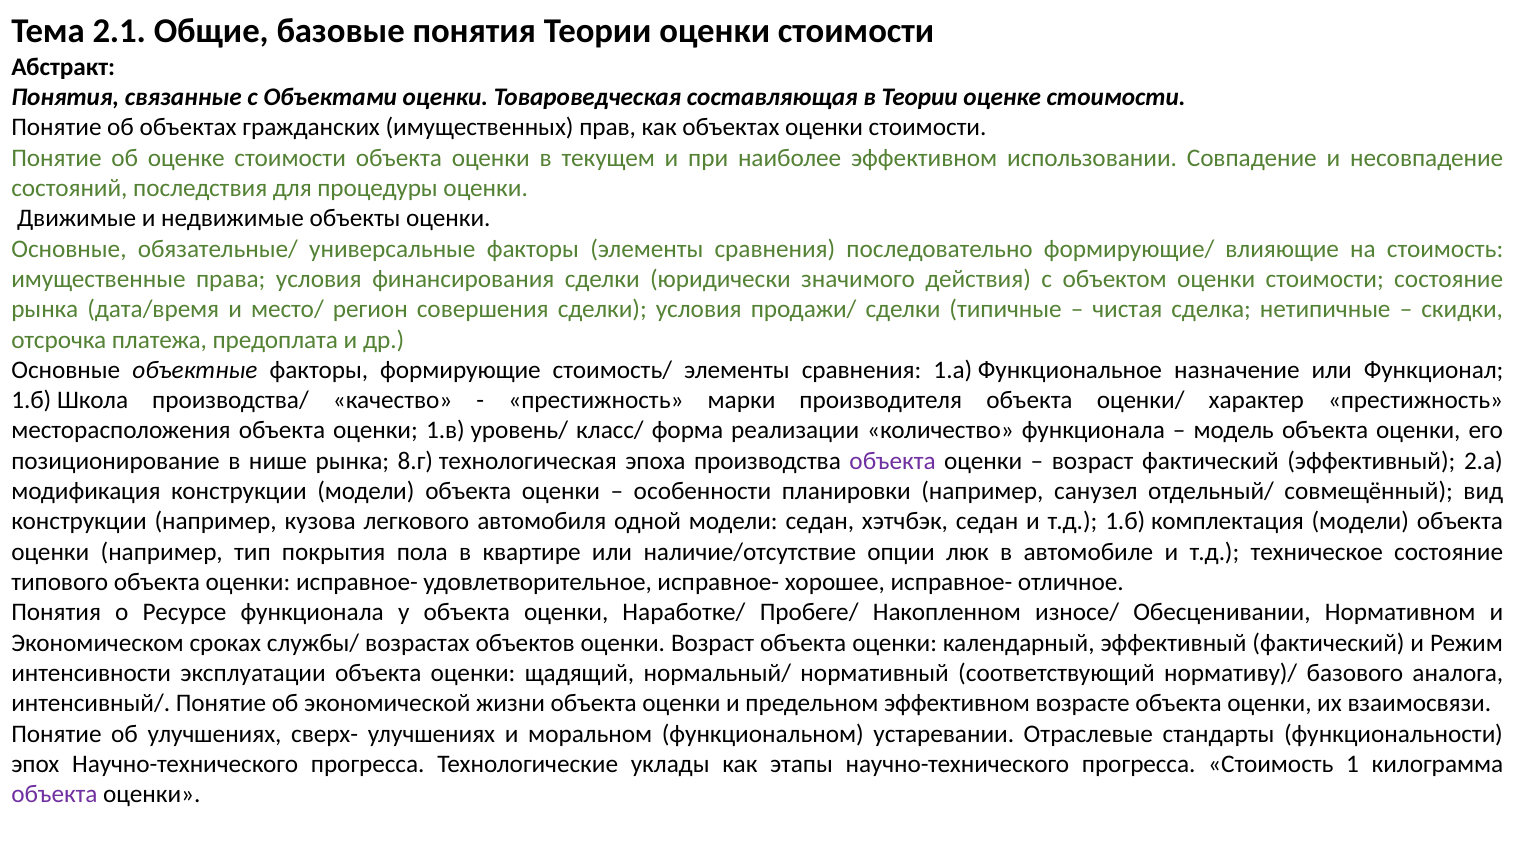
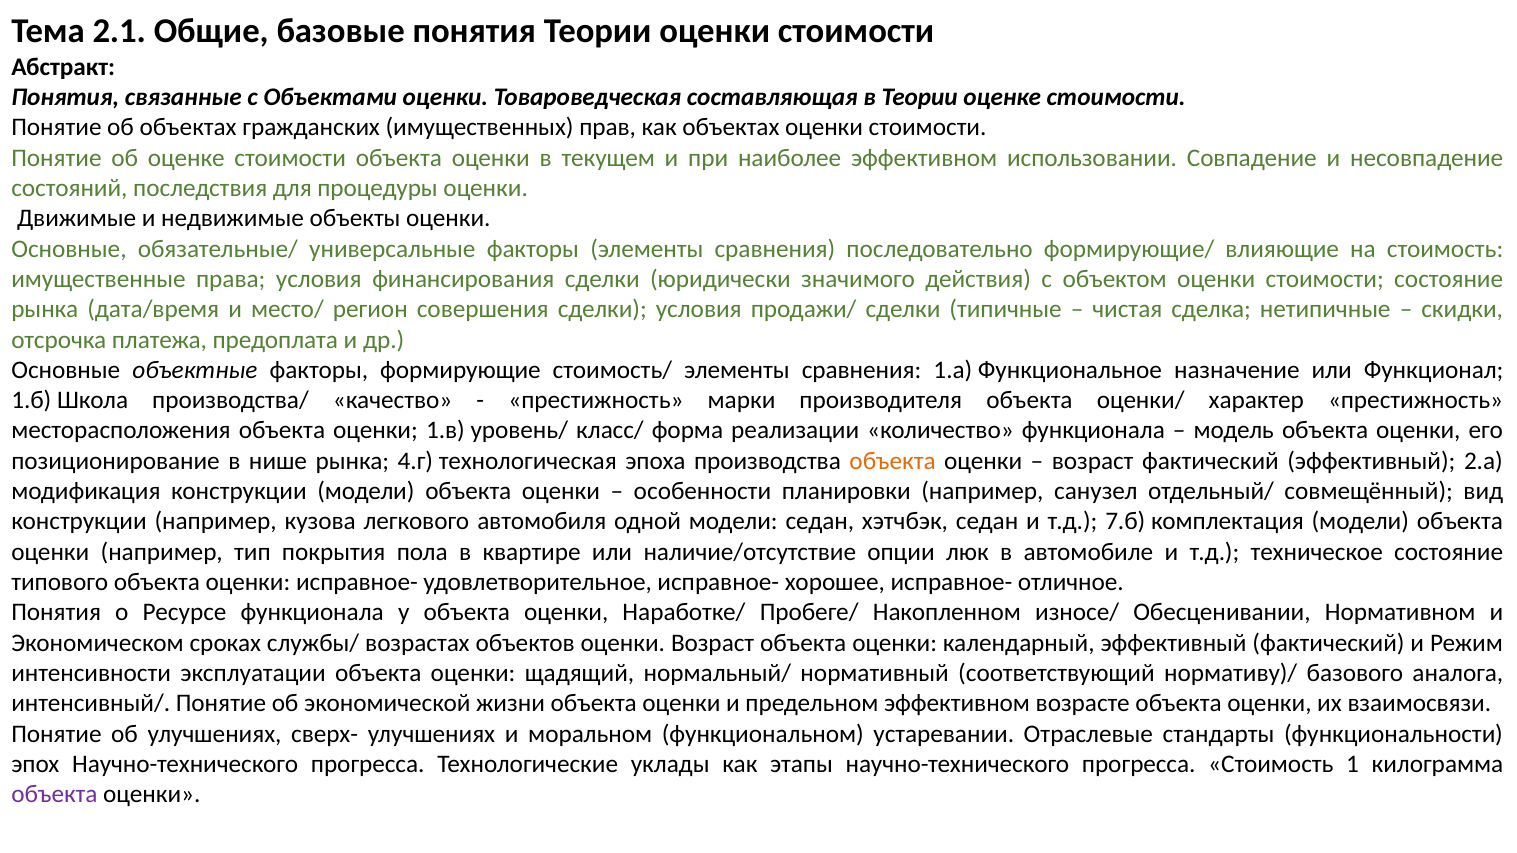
8.г: 8.г -> 4.г
объекта at (893, 461) colour: purple -> orange
т.д 1.б: 1.б -> 7.б
